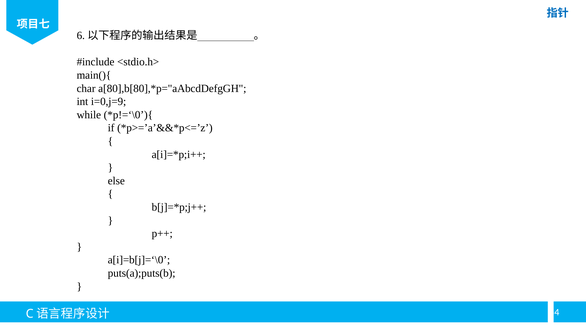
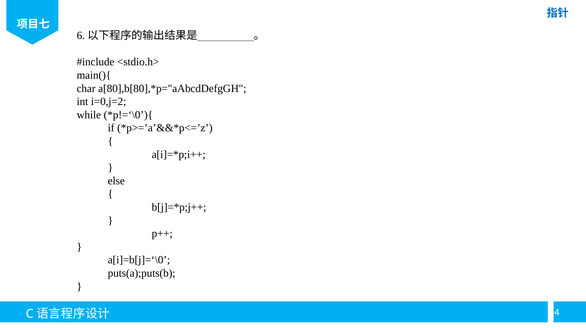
i=0,j=9: i=0,j=9 -> i=0,j=2
